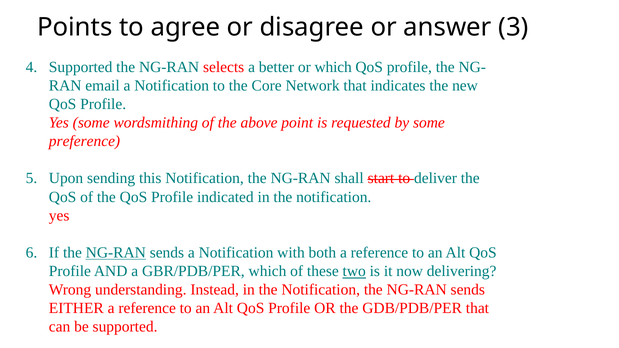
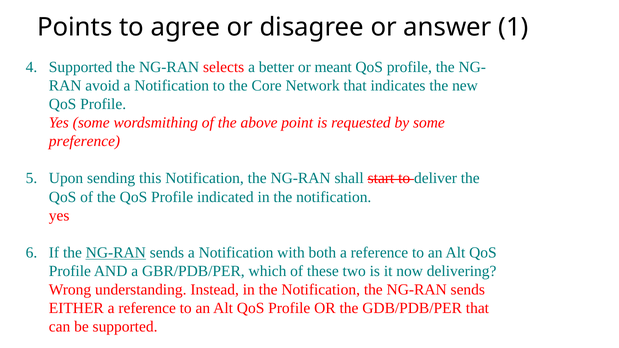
3: 3 -> 1
or which: which -> meant
email: email -> avoid
two underline: present -> none
